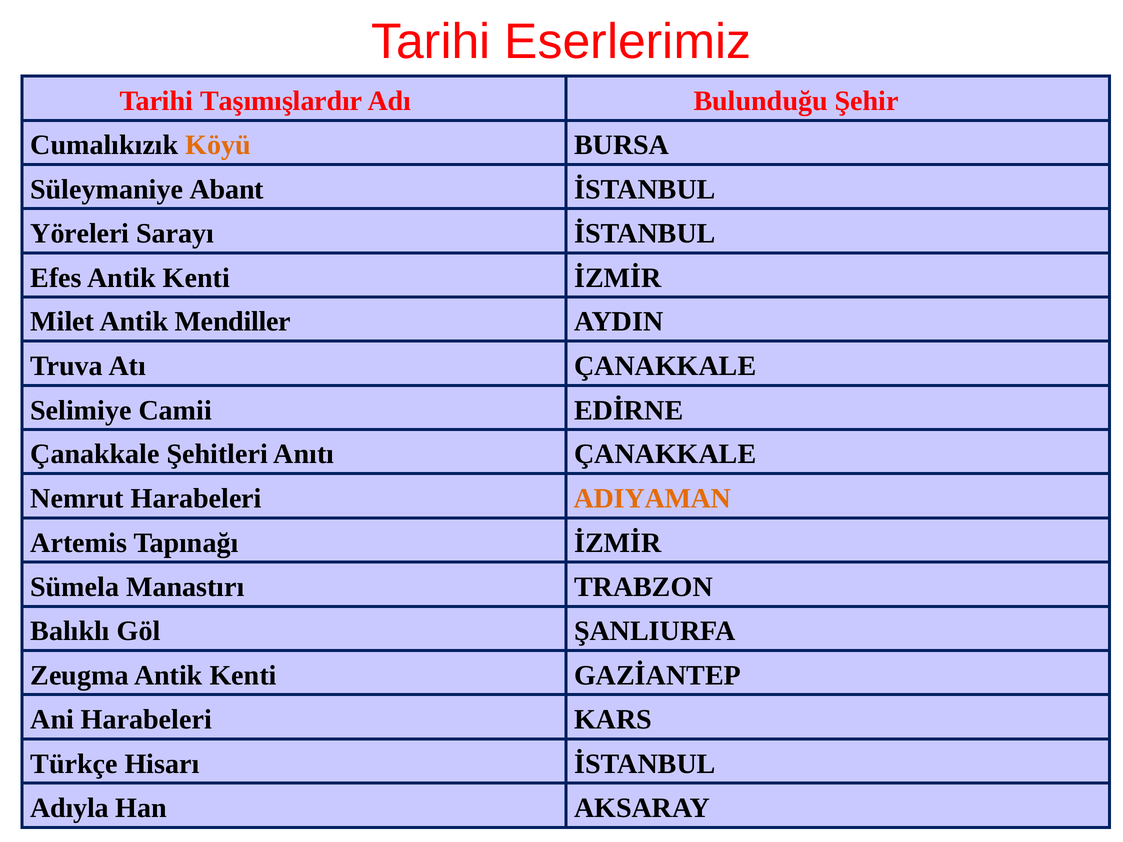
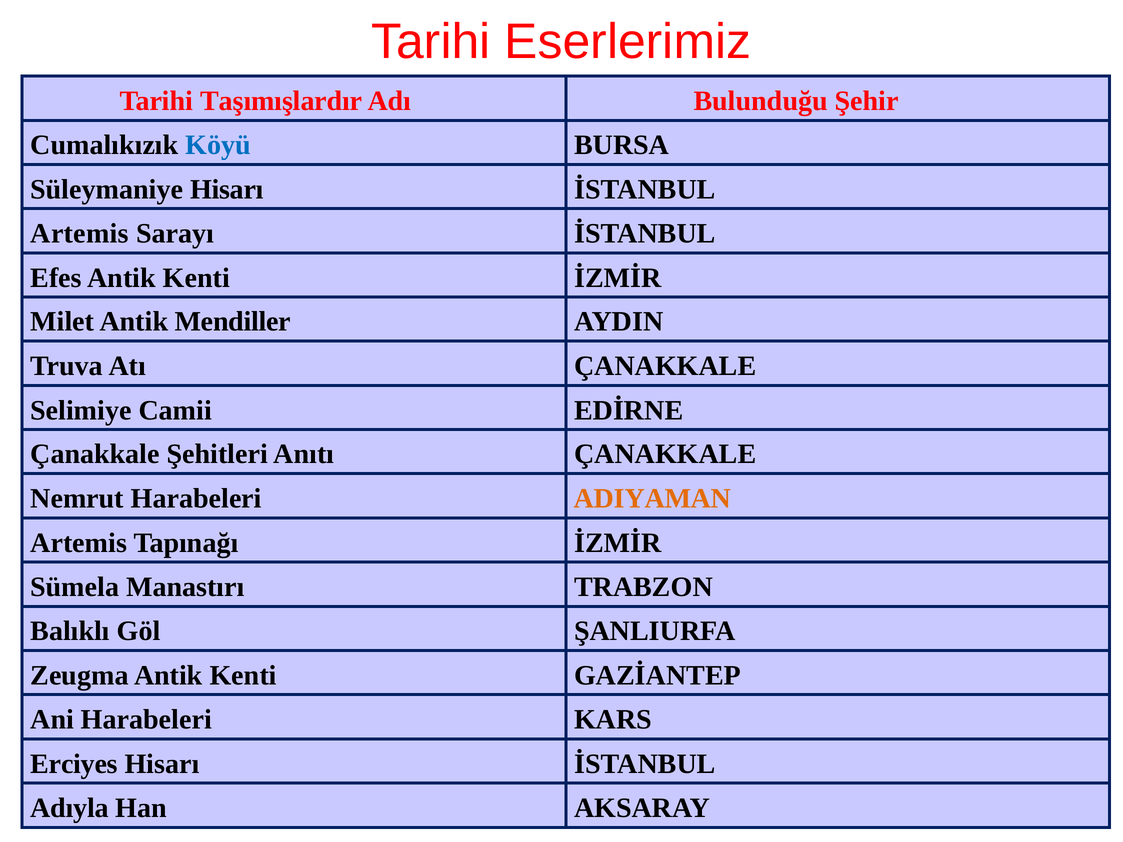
Köyü colour: orange -> blue
Süleymaniye Abant: Abant -> Hisarı
Yöreleri at (80, 234): Yöreleri -> Artemis
Türkçe: Türkçe -> Erciyes
